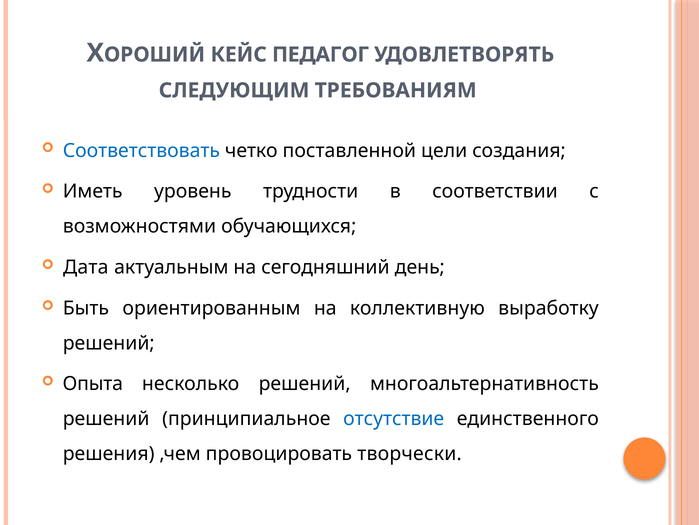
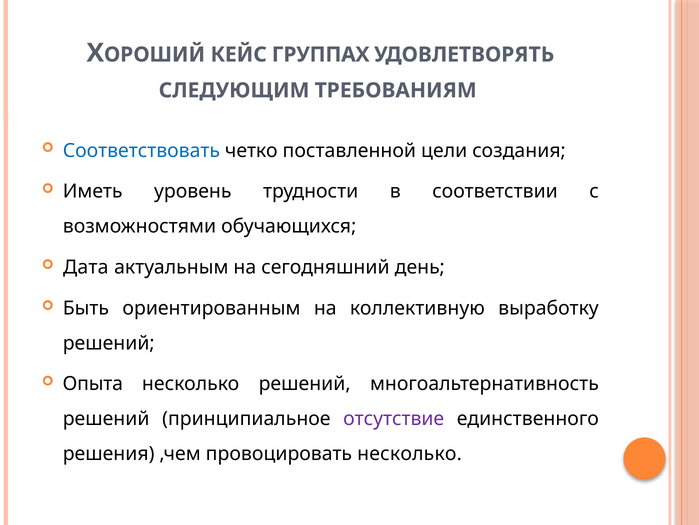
ПЕДАГОГ: ПЕДАГОГ -> ГРУППАХ
отсутствие colour: blue -> purple
провоцировать творчески: творчески -> несколько
